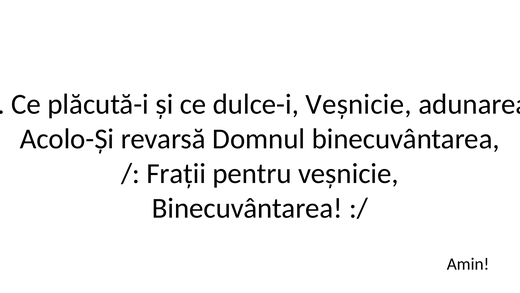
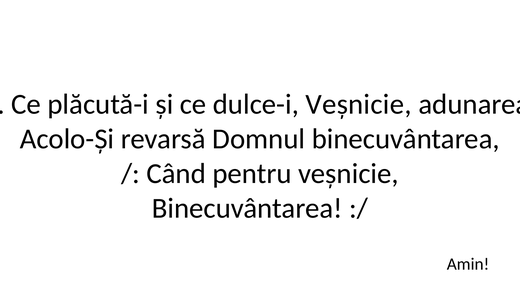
Frații: Frații -> Când
